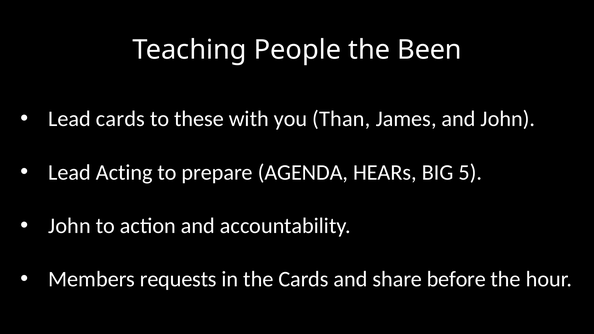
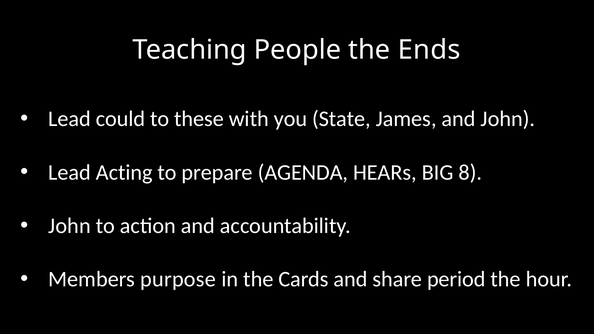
Been: Been -> Ends
Lead cards: cards -> could
Than: Than -> State
5: 5 -> 8
requests: requests -> purpose
before: before -> period
